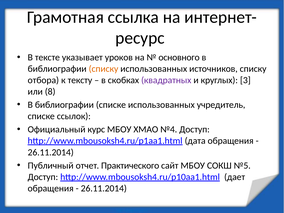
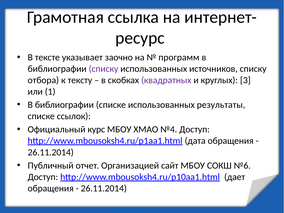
уроков: уроков -> заочно
основного: основного -> программ
списку at (103, 69) colour: orange -> purple
8: 8 -> 1
учредитель: учредитель -> результаты
Практического: Практического -> Организацией
№5: №5 -> №6
